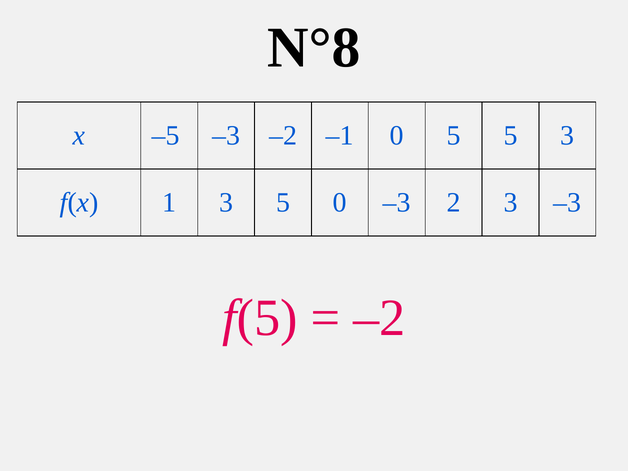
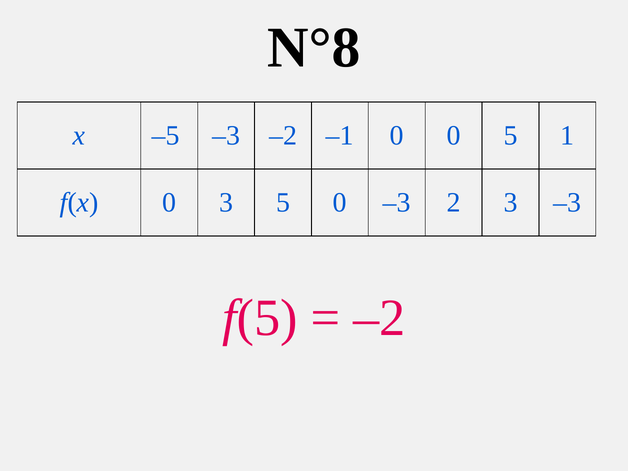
0 5: 5 -> 0
5 3: 3 -> 1
f(x 1: 1 -> 0
